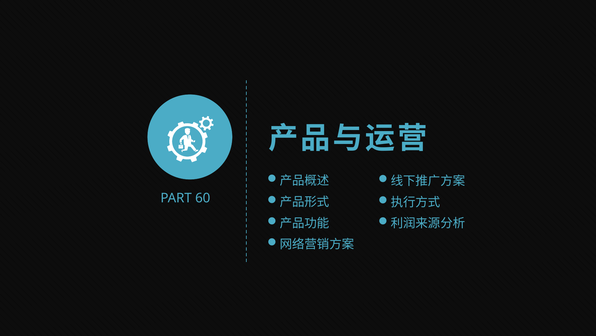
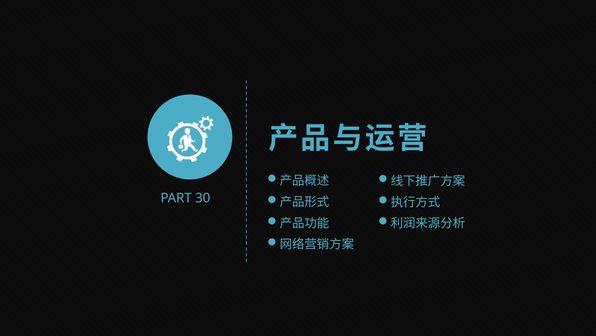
60: 60 -> 30
